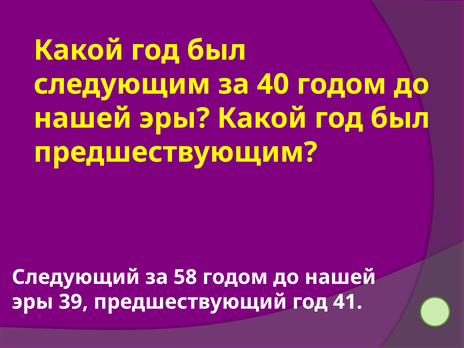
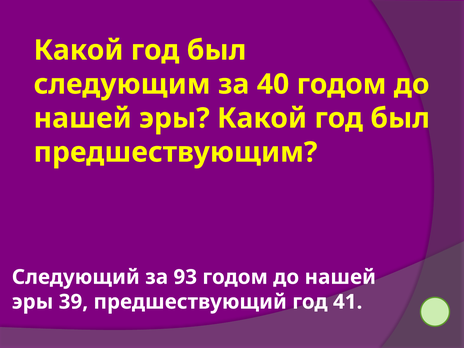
58: 58 -> 93
